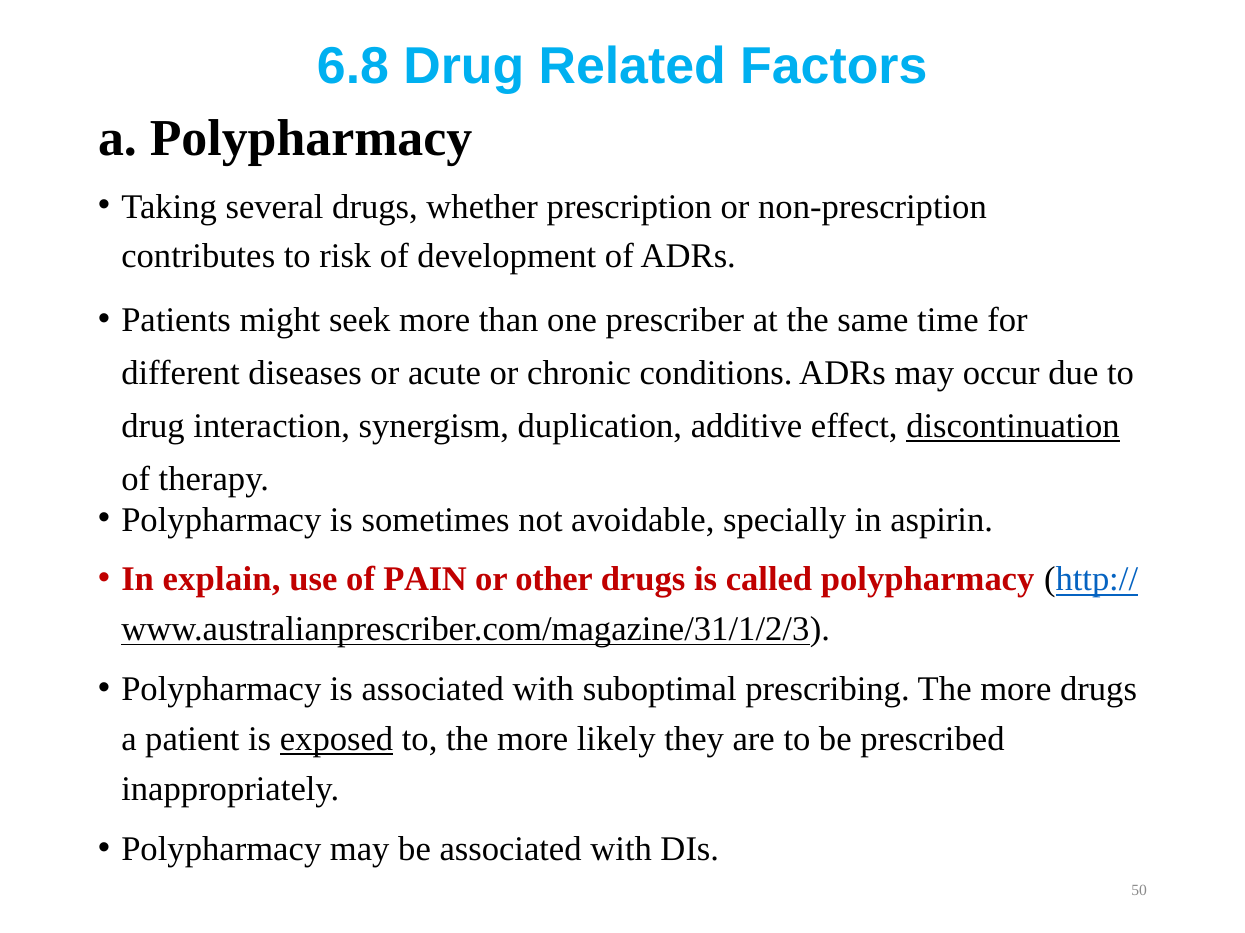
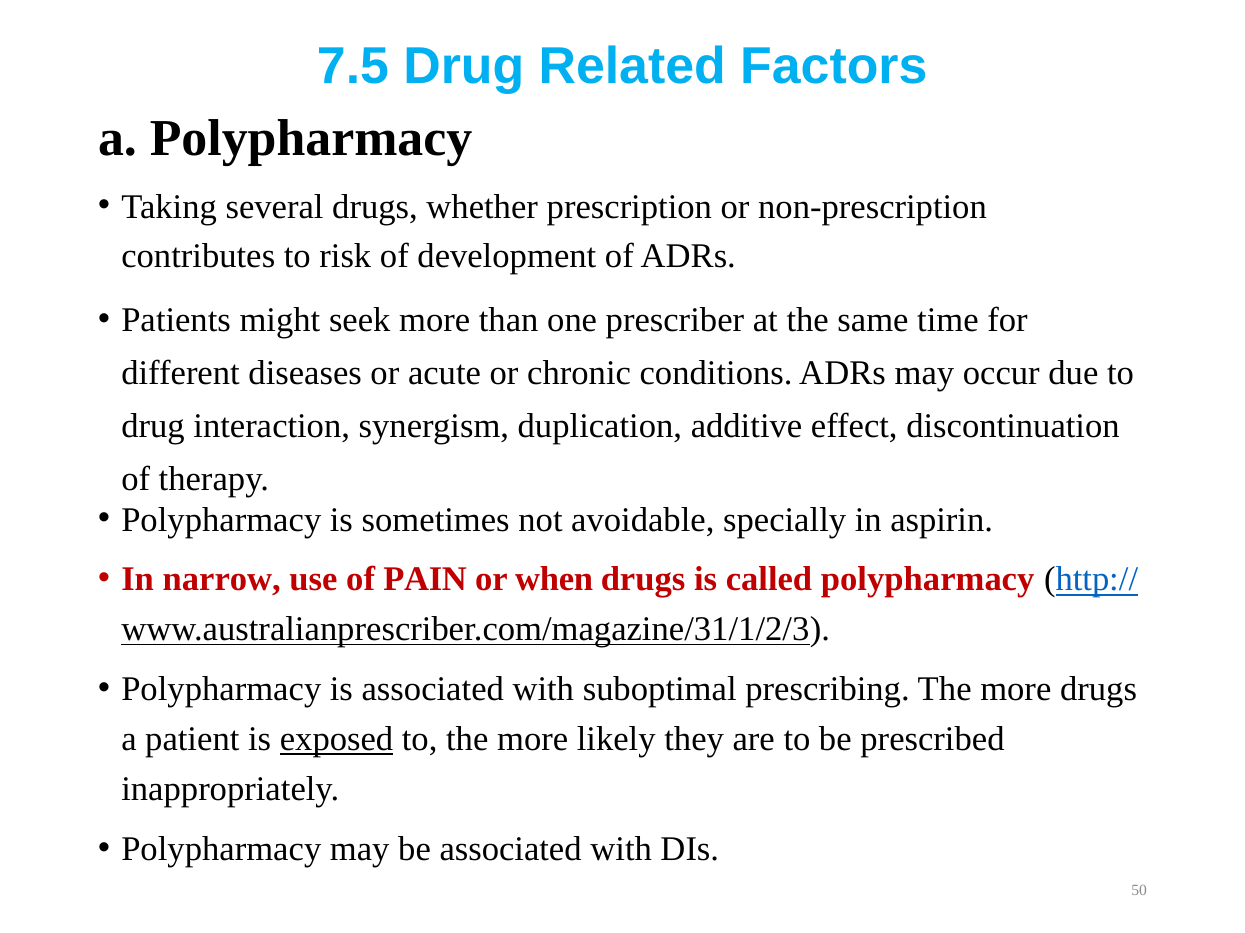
6.8: 6.8 -> 7.5
discontinuation underline: present -> none
explain: explain -> narrow
other: other -> when
